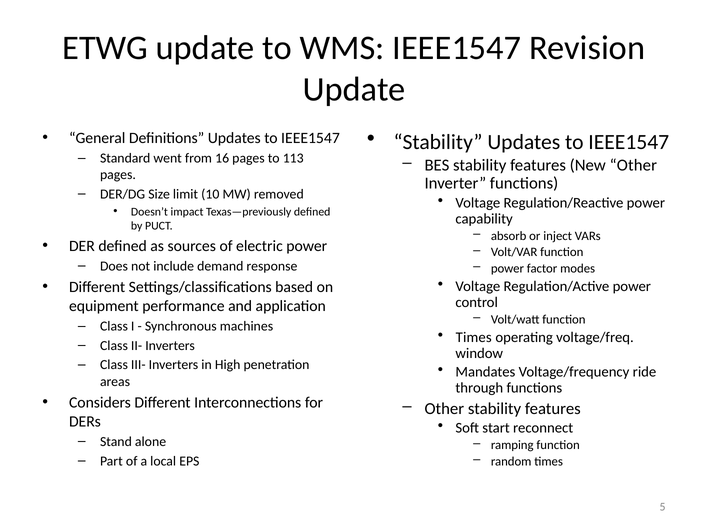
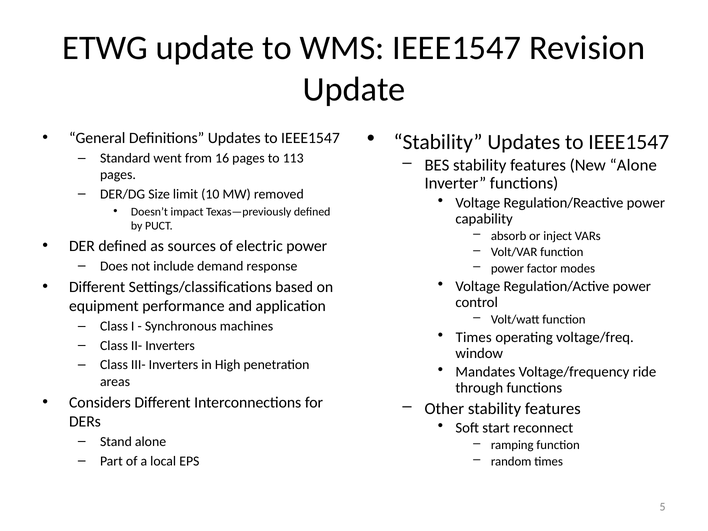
New Other: Other -> Alone
